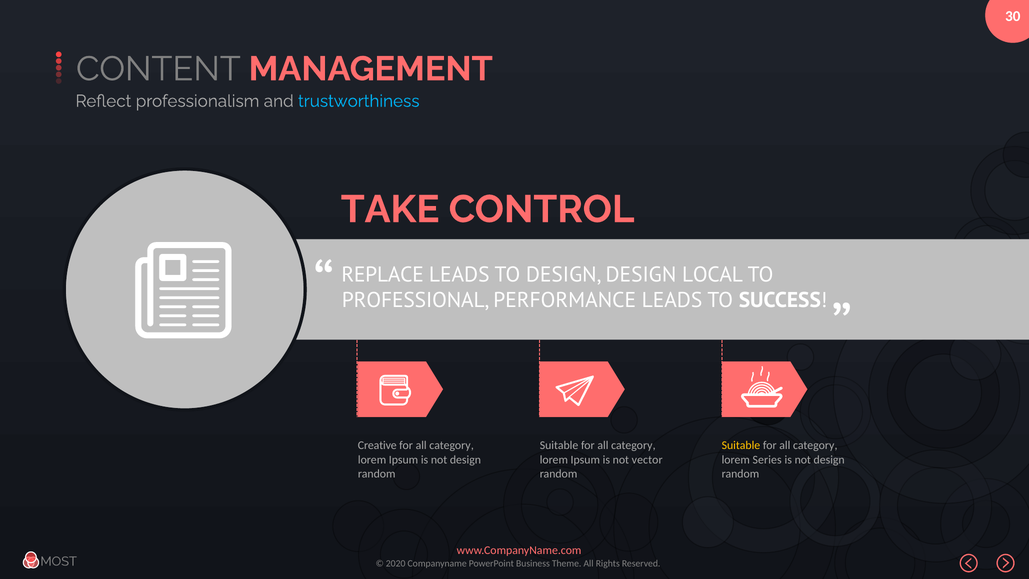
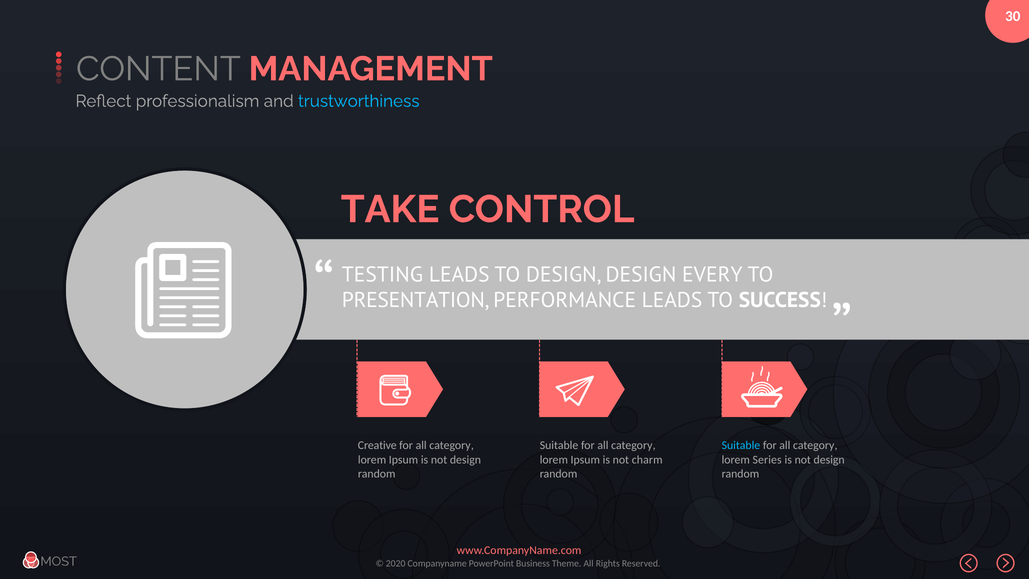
REPLACE: REPLACE -> TESTING
LOCAL: LOCAL -> EVERY
PROFESSIONAL: PROFESSIONAL -> PRESENTATION
Suitable at (741, 445) colour: yellow -> light blue
vector: vector -> charm
